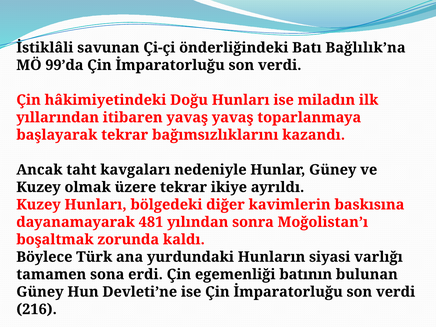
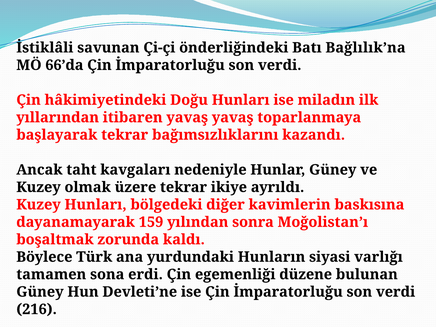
99’da: 99’da -> 66’da
481: 481 -> 159
batının: batının -> düzene
